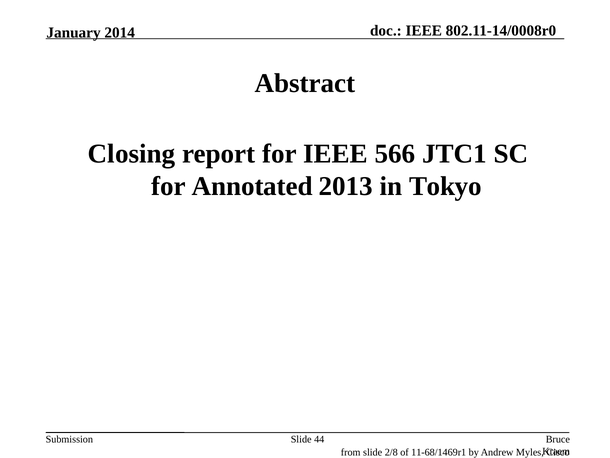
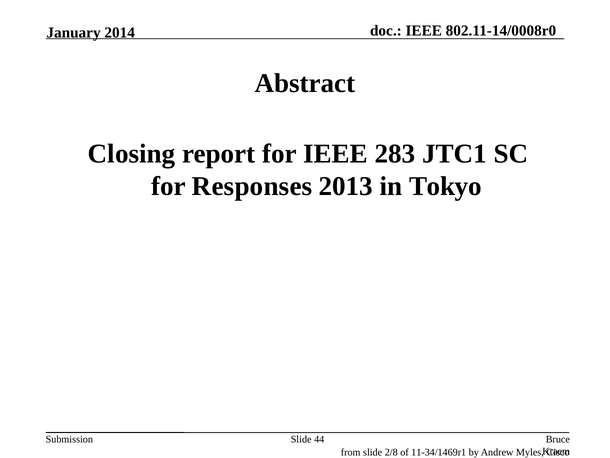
566: 566 -> 283
Annotated: Annotated -> Responses
11-68/1469r1: 11-68/1469r1 -> 11-34/1469r1
